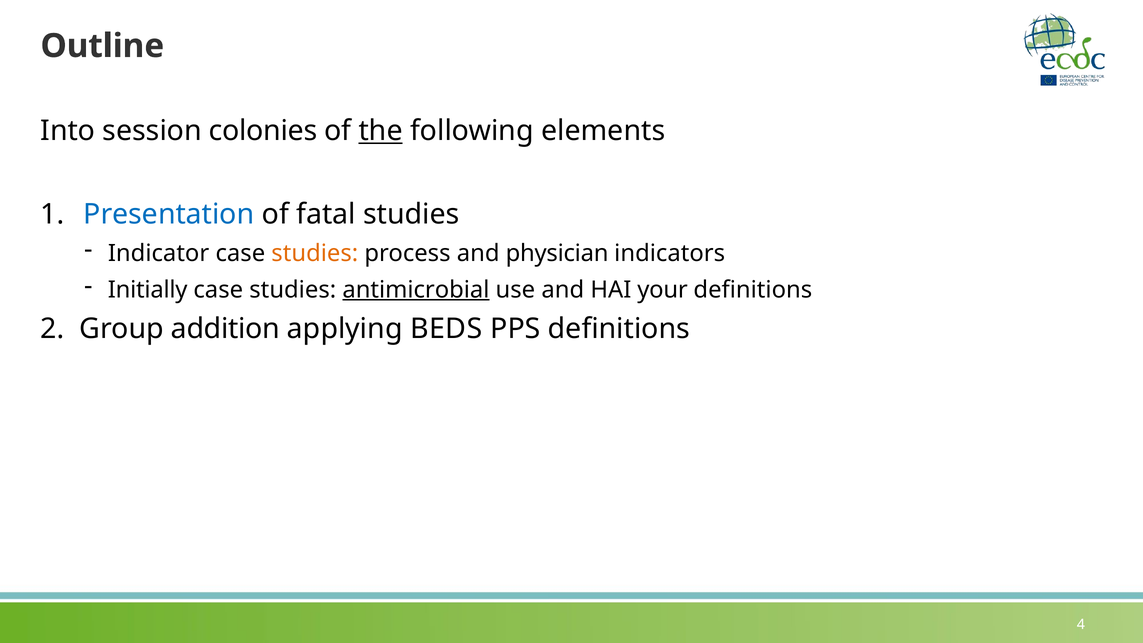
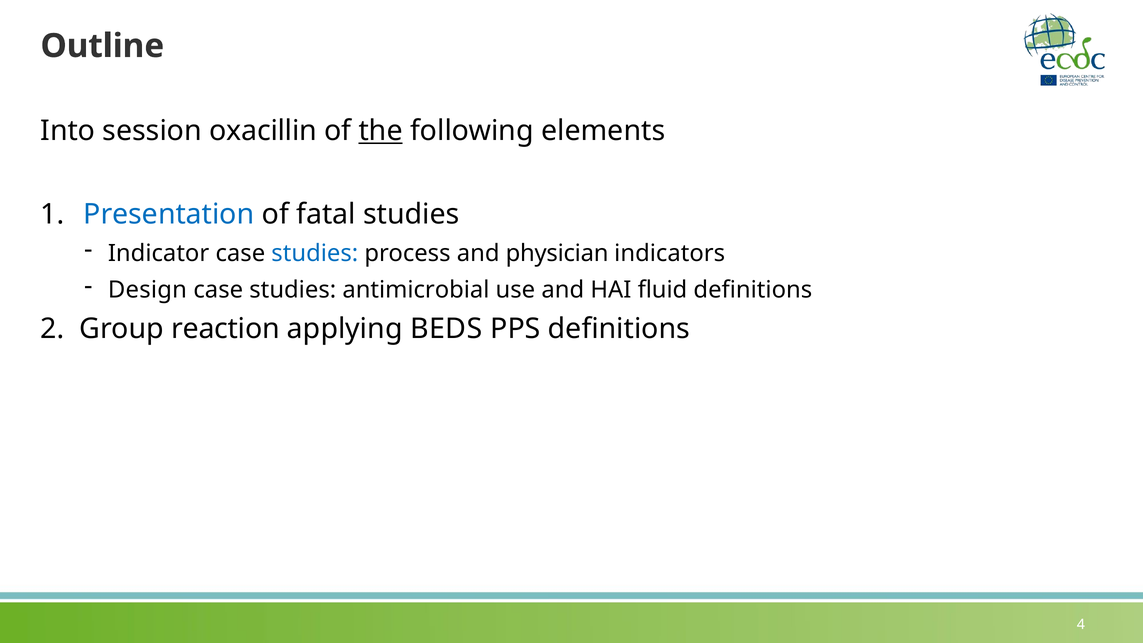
colonies: colonies -> oxacillin
studies at (315, 253) colour: orange -> blue
Initially: Initially -> Design
antimicrobial underline: present -> none
your: your -> fluid
addition: addition -> reaction
